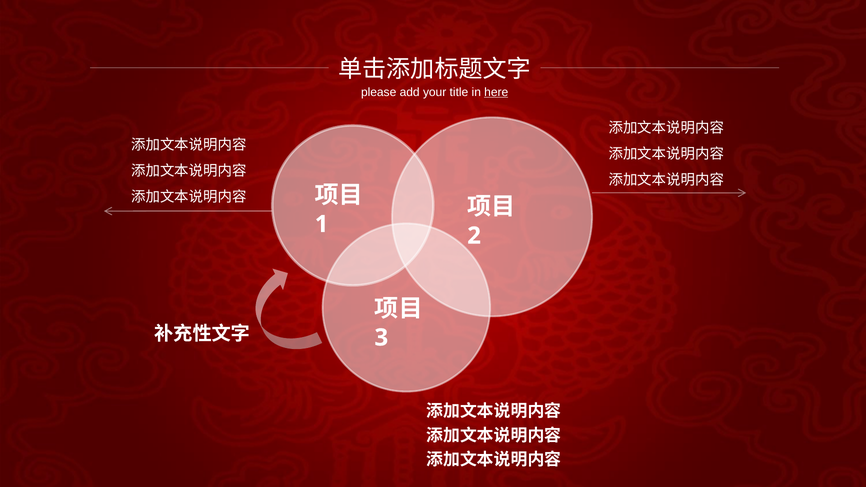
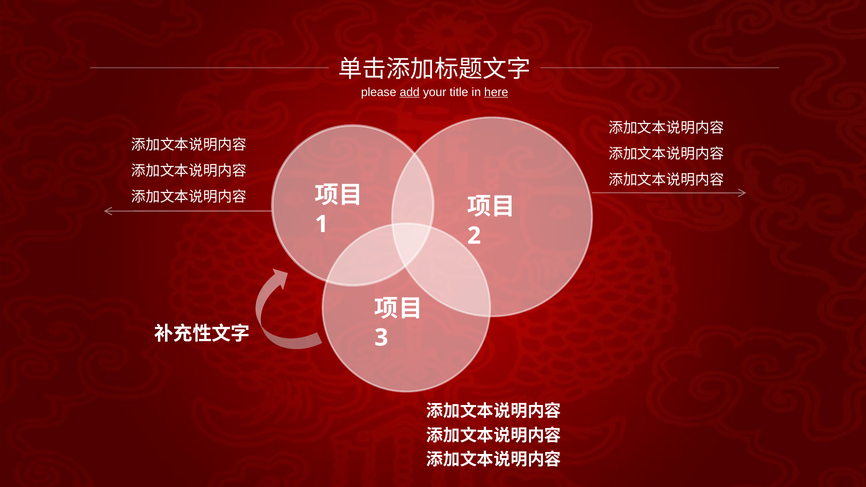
add underline: none -> present
